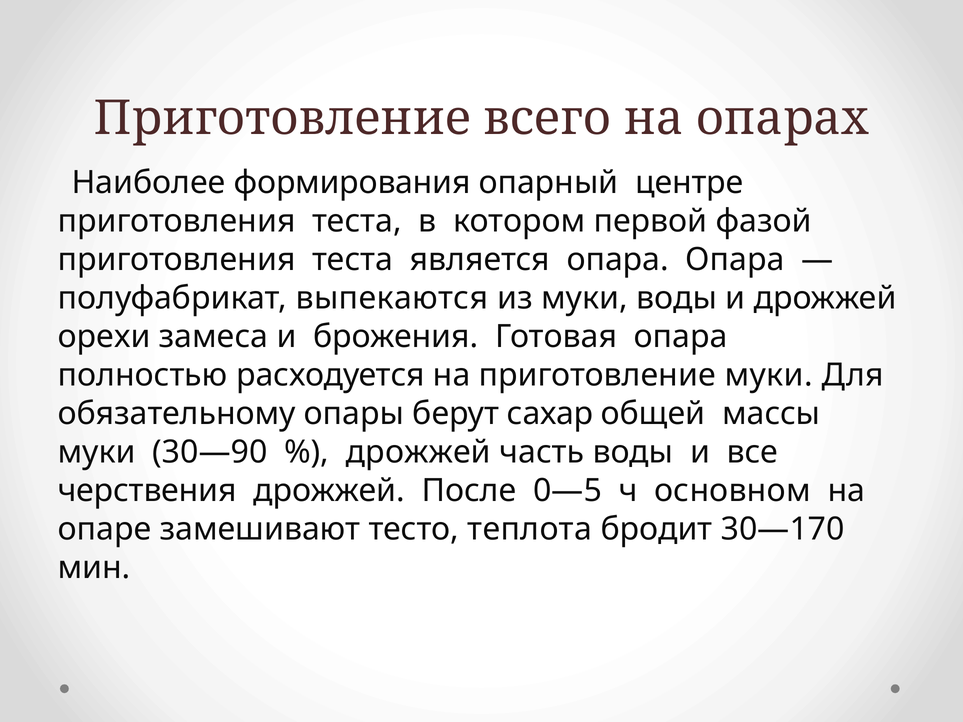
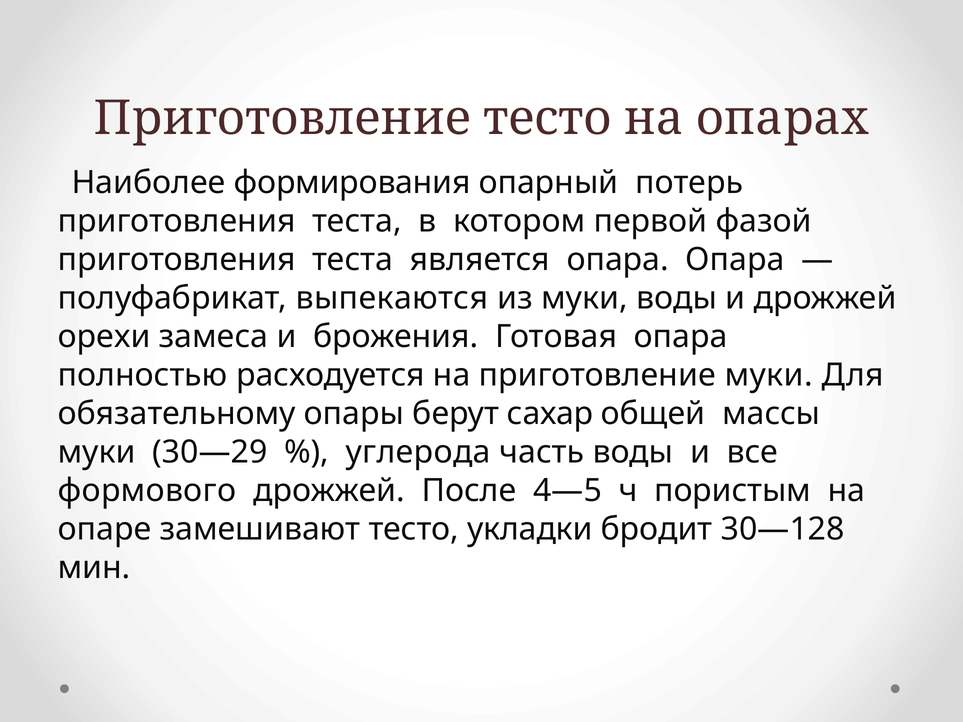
Приготовление всего: всего -> тесто
центре: центре -> потерь
30—90: 30—90 -> 30—29
дрожжей at (418, 452): дрожжей -> углерода
черствения: черствения -> формового
0—5: 0—5 -> 4—5
основном: основном -> пористым
теплота: теплота -> укладки
30—170: 30—170 -> 30—128
